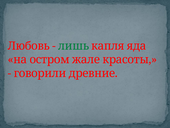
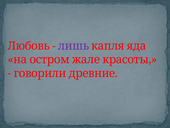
лишь colour: green -> purple
